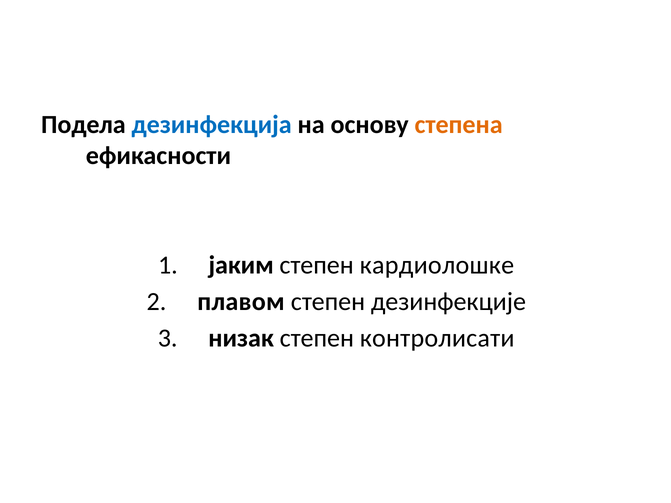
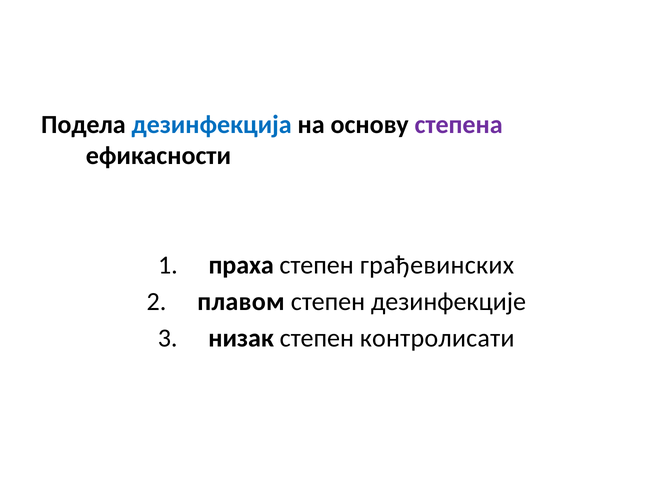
степена colour: orange -> purple
јаким: јаким -> праха
кардиолошке: кардиолошке -> грађевинских
